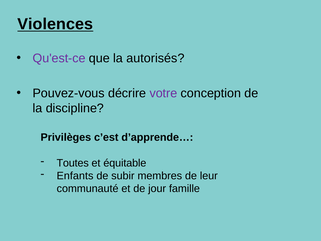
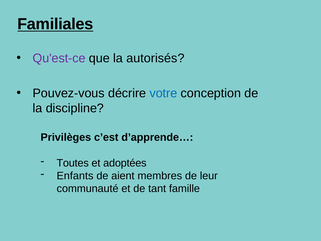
Violences: Violences -> Familiales
votre colour: purple -> blue
équitable: équitable -> adoptées
subir: subir -> aient
jour: jour -> tant
